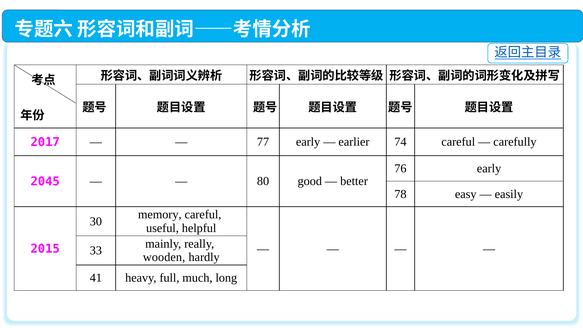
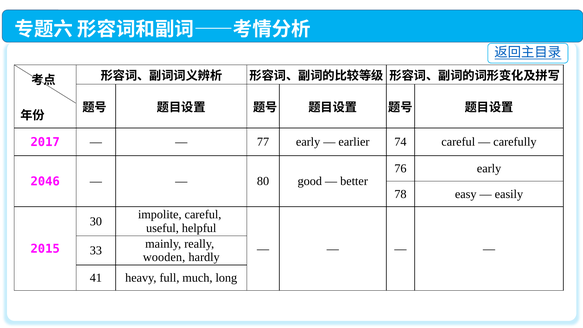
2045: 2045 -> 2046
memory: memory -> impolite
